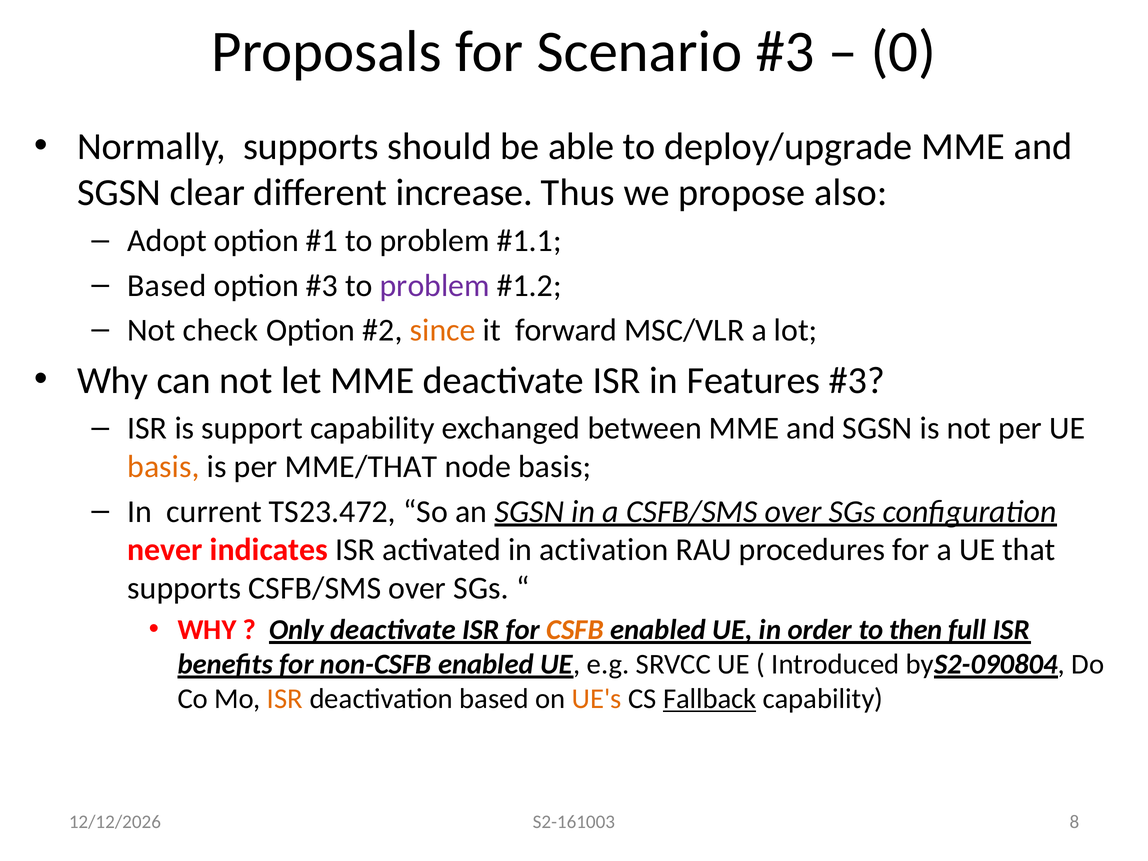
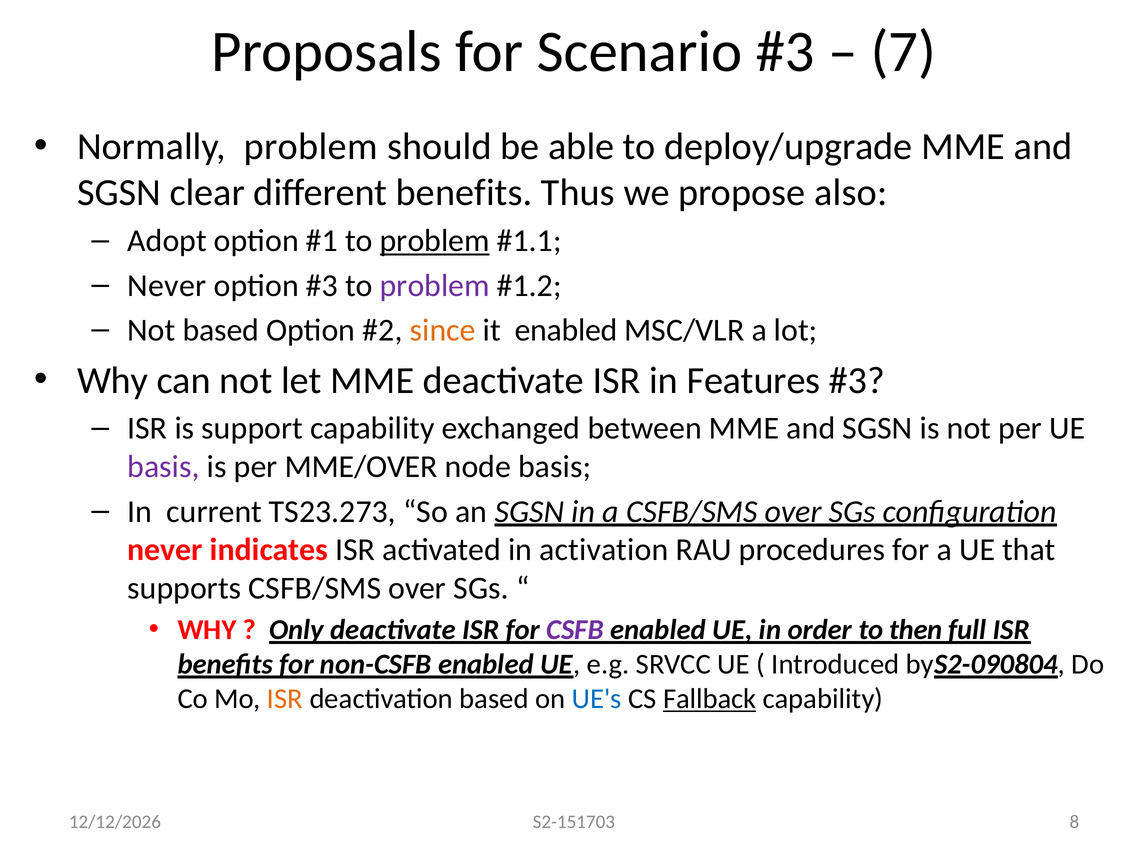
0: 0 -> 7
Normally supports: supports -> problem
different increase: increase -> benefits
problem at (435, 241) underline: none -> present
Based at (167, 286): Based -> Never
Not check: check -> based
it forward: forward -> enabled
basis at (163, 467) colour: orange -> purple
MME/THAT: MME/THAT -> MME/OVER
TS23.472: TS23.472 -> TS23.273
CSFB colour: orange -> purple
UE's colour: orange -> blue
S2-161003: S2-161003 -> S2-151703
